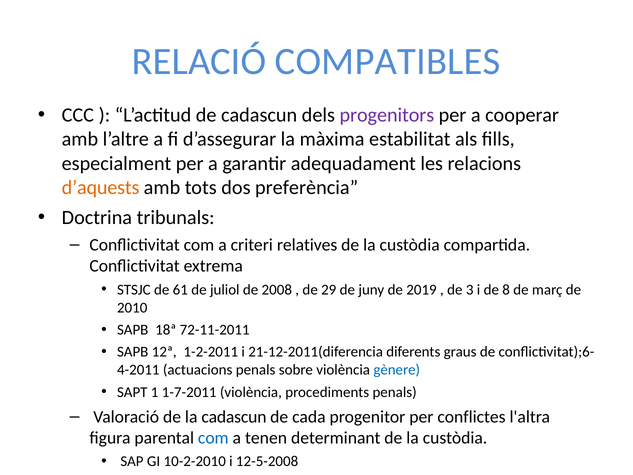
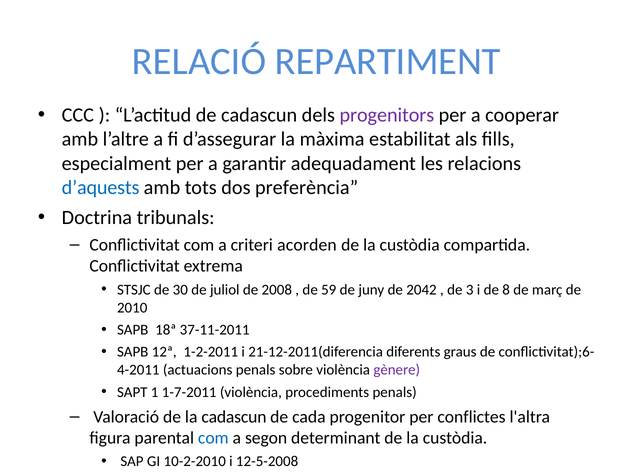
COMPATIBLES: COMPATIBLES -> REPARTIMENT
d’aquests colour: orange -> blue
relatives: relatives -> acorden
61: 61 -> 30
29: 29 -> 59
2019: 2019 -> 2042
72-11-2011: 72-11-2011 -> 37-11-2011
gènere colour: blue -> purple
tenen: tenen -> segon
